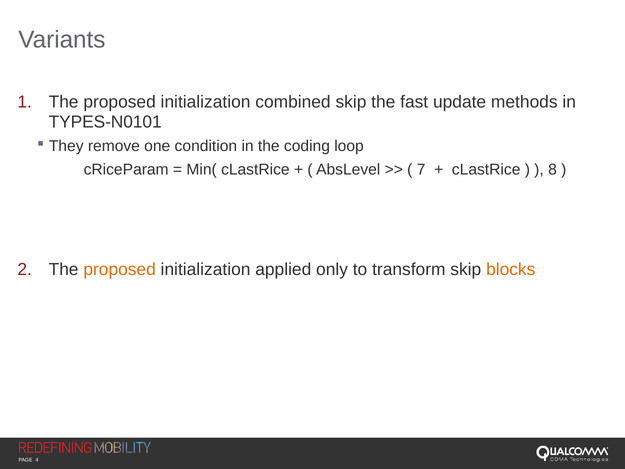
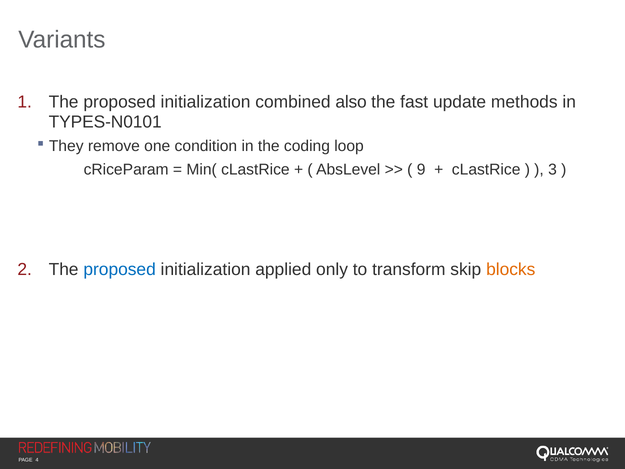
combined skip: skip -> also
7: 7 -> 9
8: 8 -> 3
proposed at (120, 269) colour: orange -> blue
